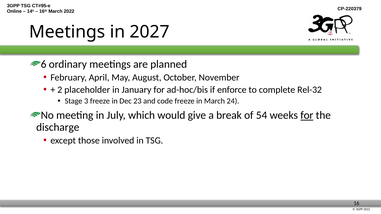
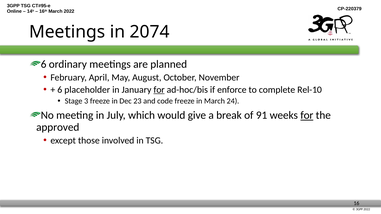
2027: 2027 -> 2074
2 at (60, 90): 2 -> 6
for at (159, 90) underline: none -> present
Rel-32: Rel-32 -> Rel-10
54: 54 -> 91
discharge: discharge -> approved
